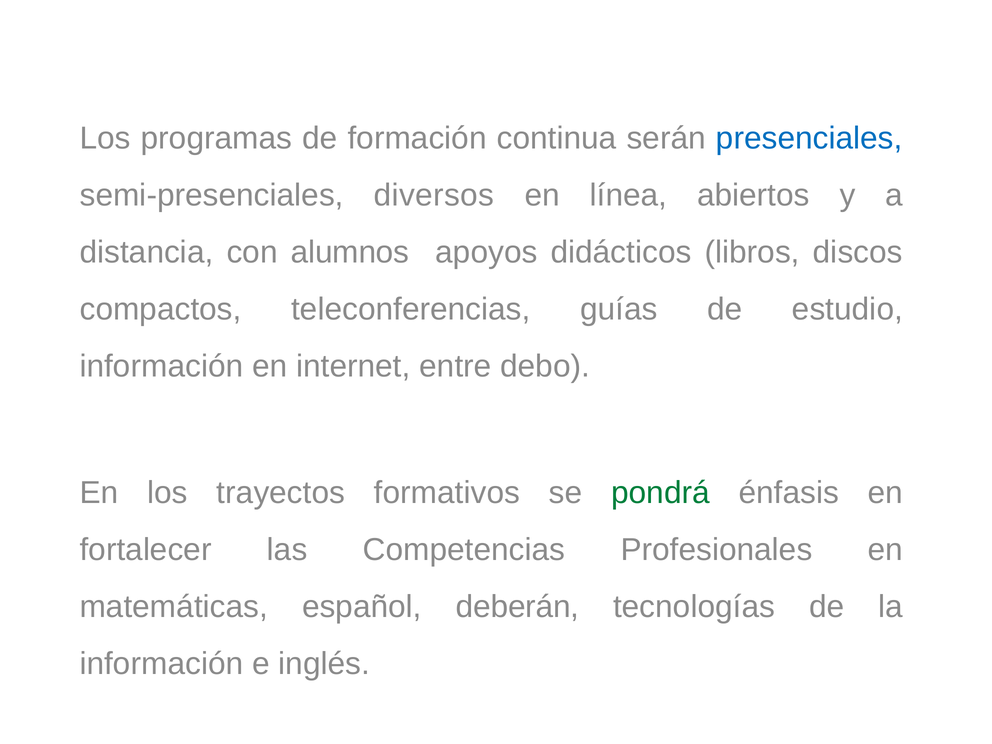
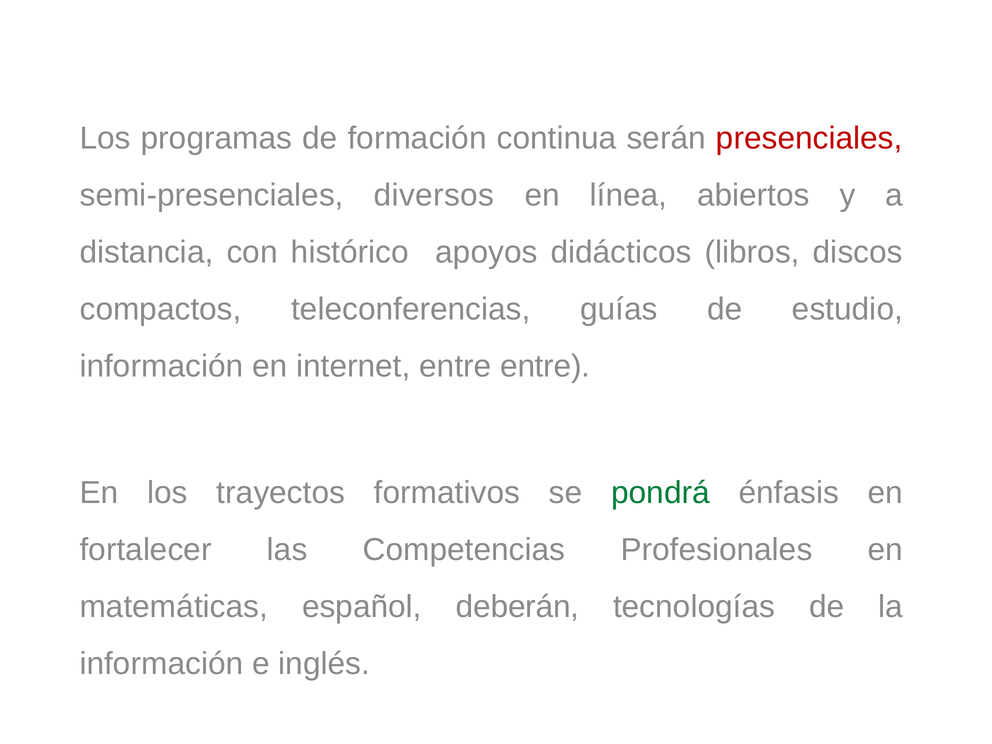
presenciales colour: blue -> red
alumnos: alumnos -> histórico
entre debo: debo -> entre
